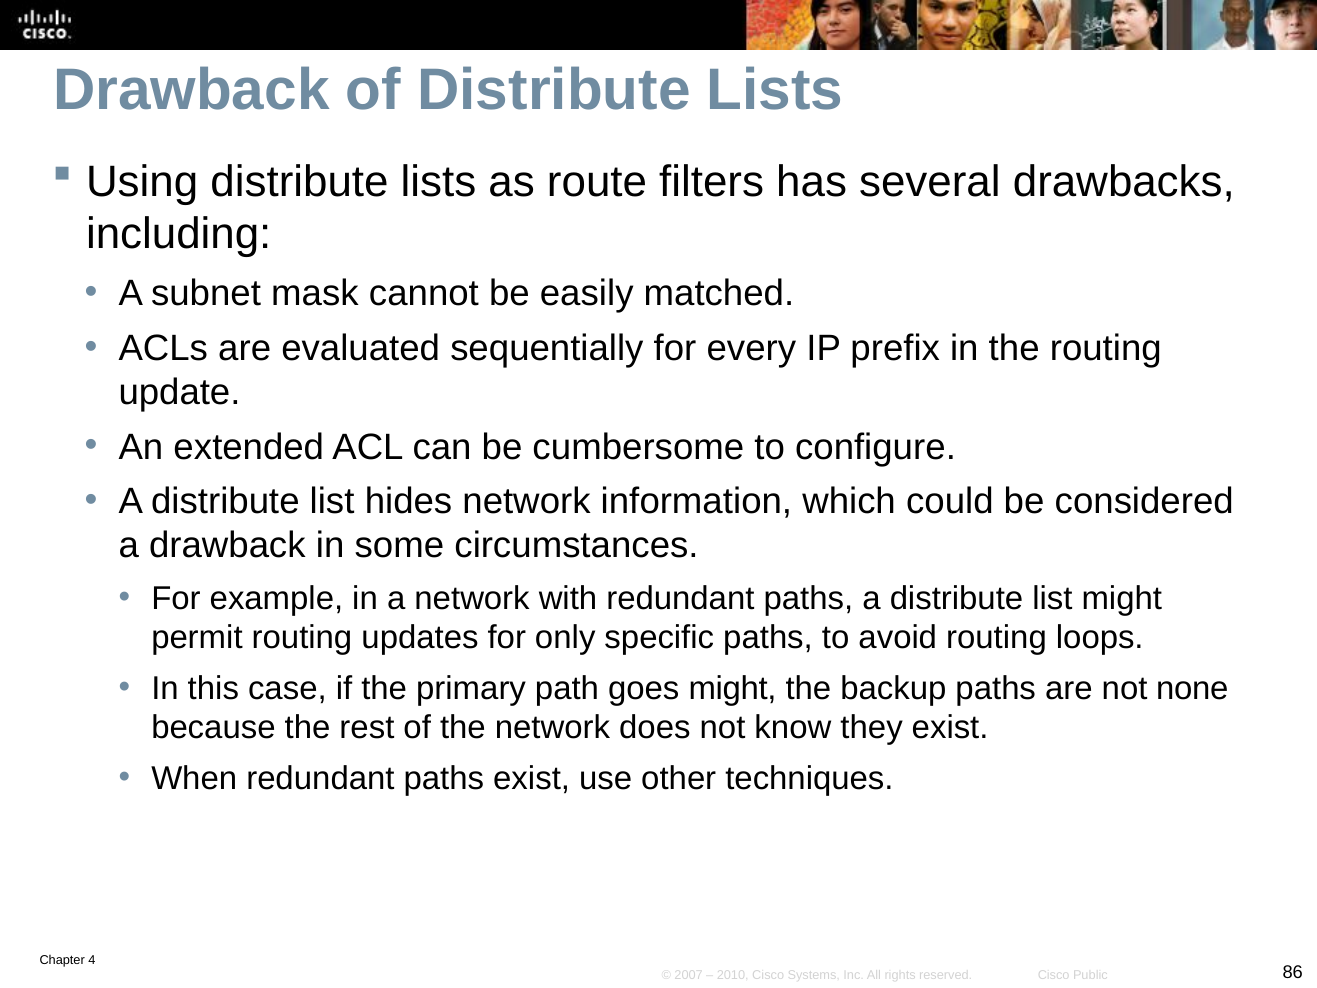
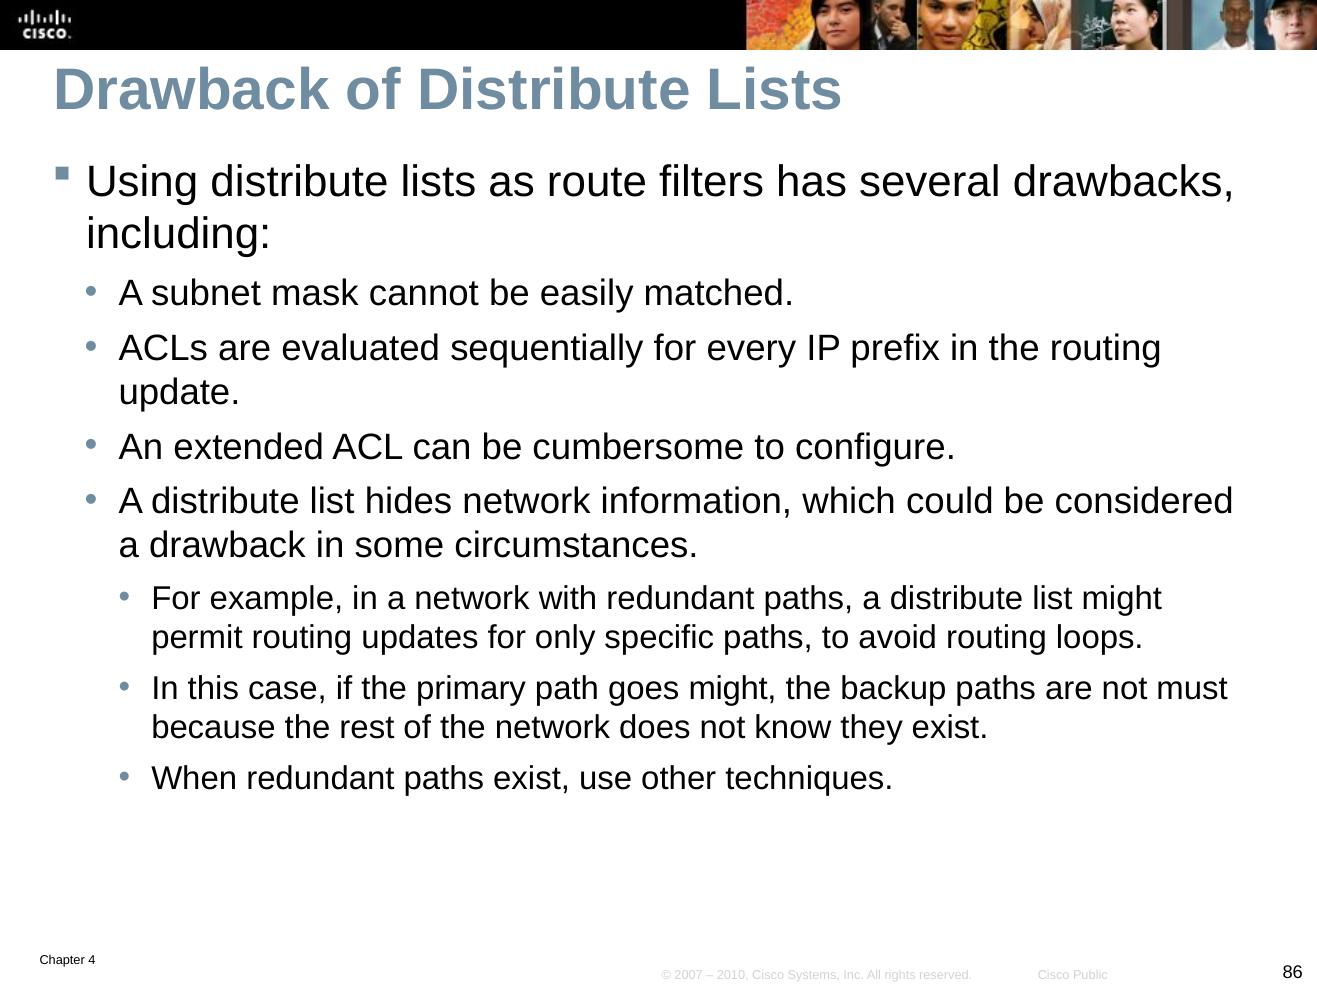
none: none -> must
